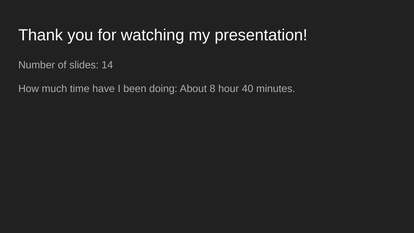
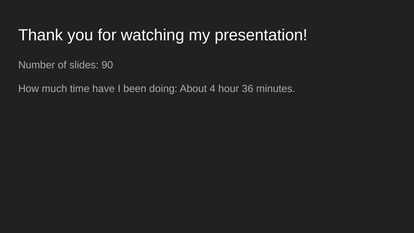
14: 14 -> 90
8: 8 -> 4
40: 40 -> 36
